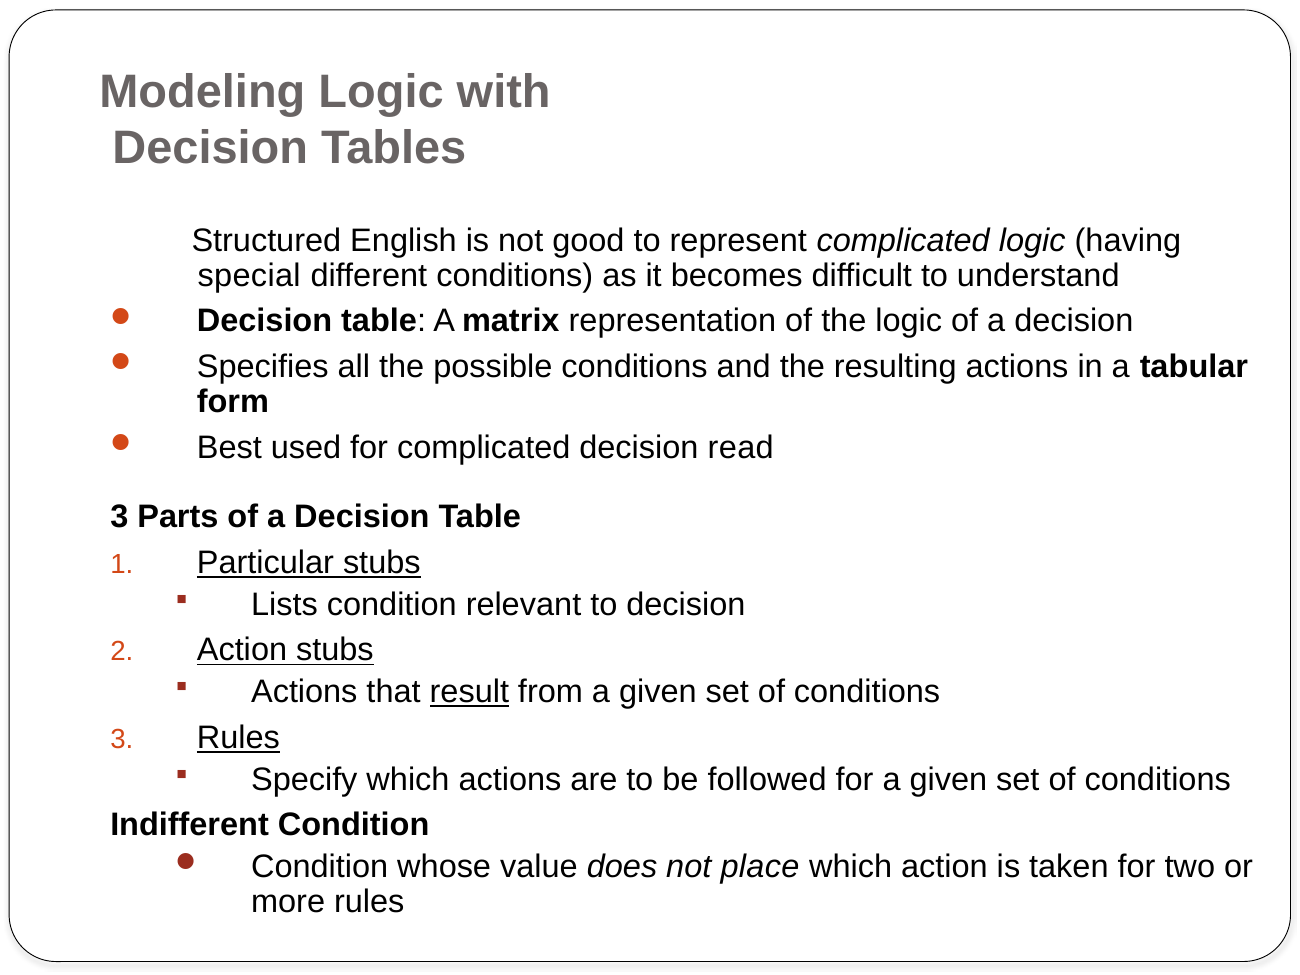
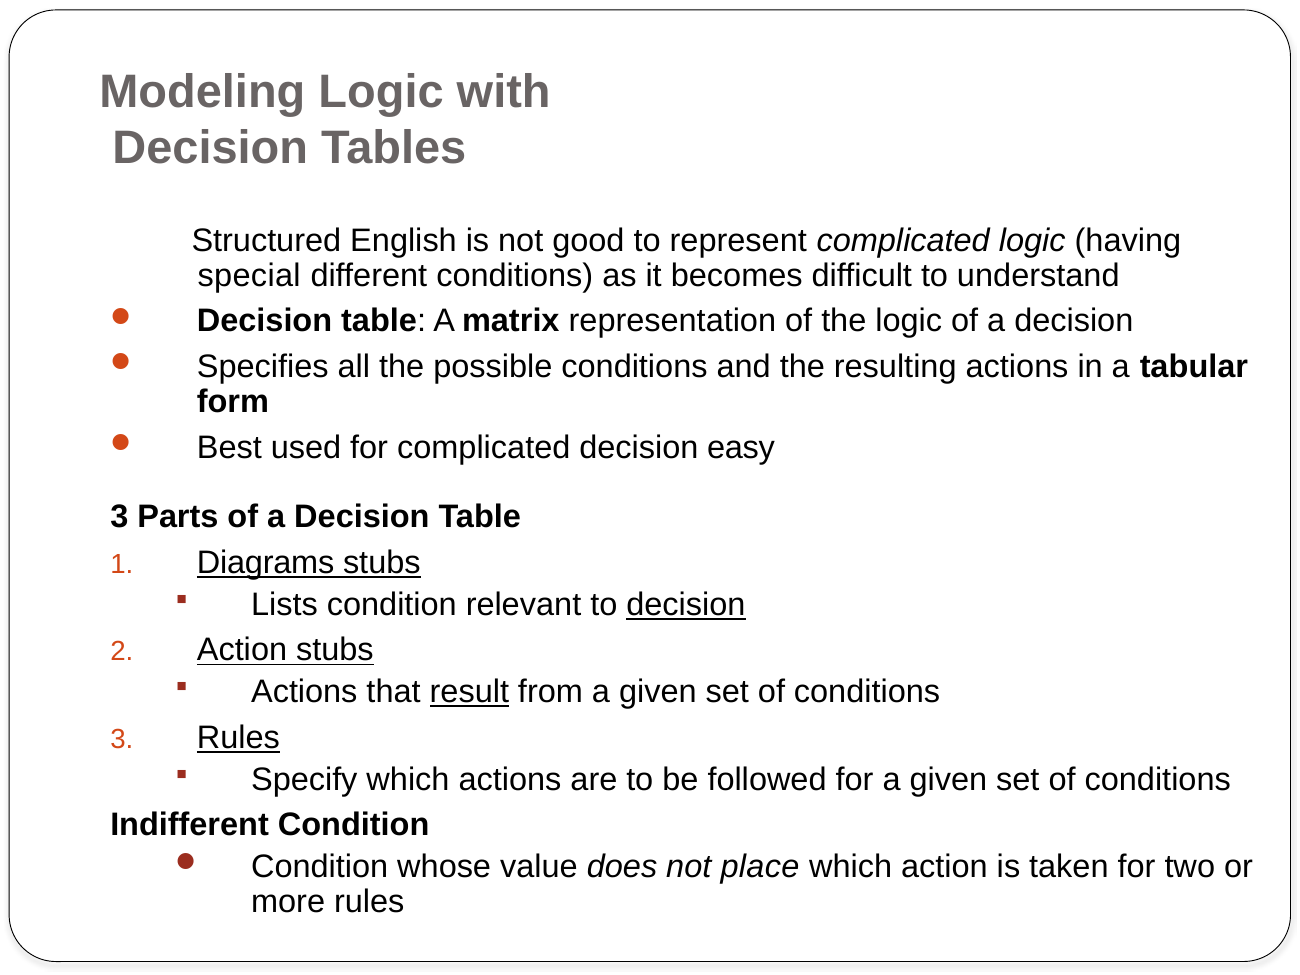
read: read -> easy
Particular: Particular -> Diagrams
decision at (686, 605) underline: none -> present
